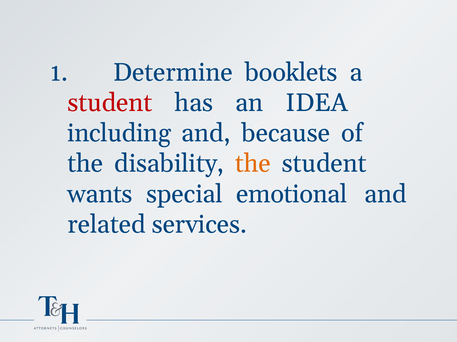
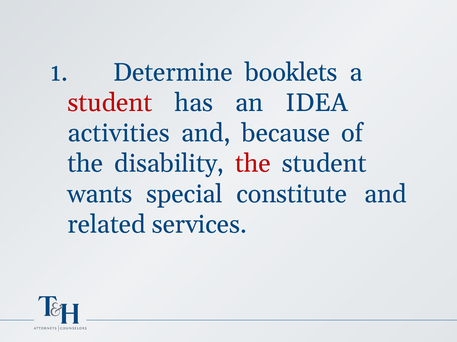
including: including -> activities
the at (253, 164) colour: orange -> red
emotional: emotional -> constitute
